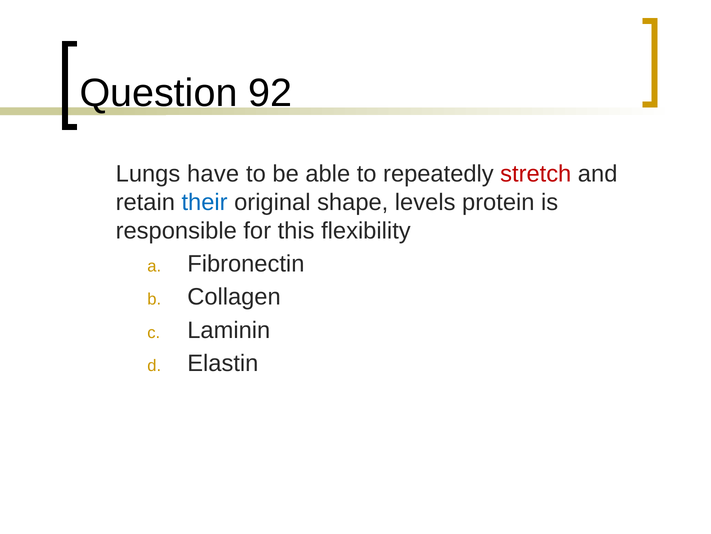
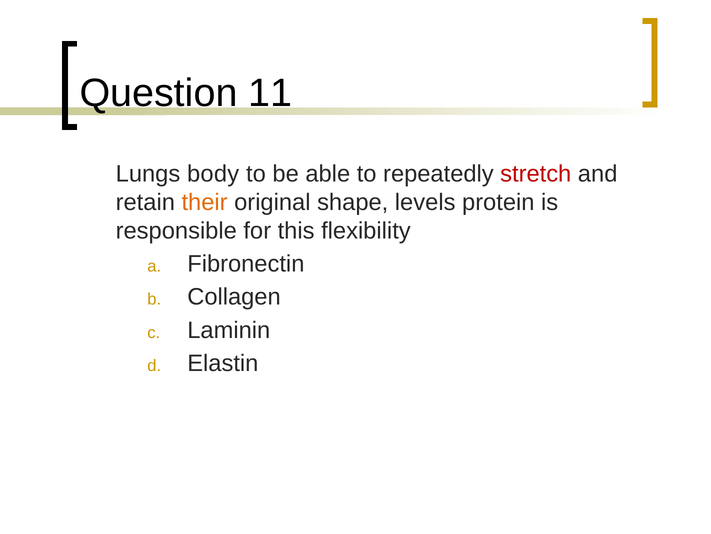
92: 92 -> 11
have: have -> body
their colour: blue -> orange
